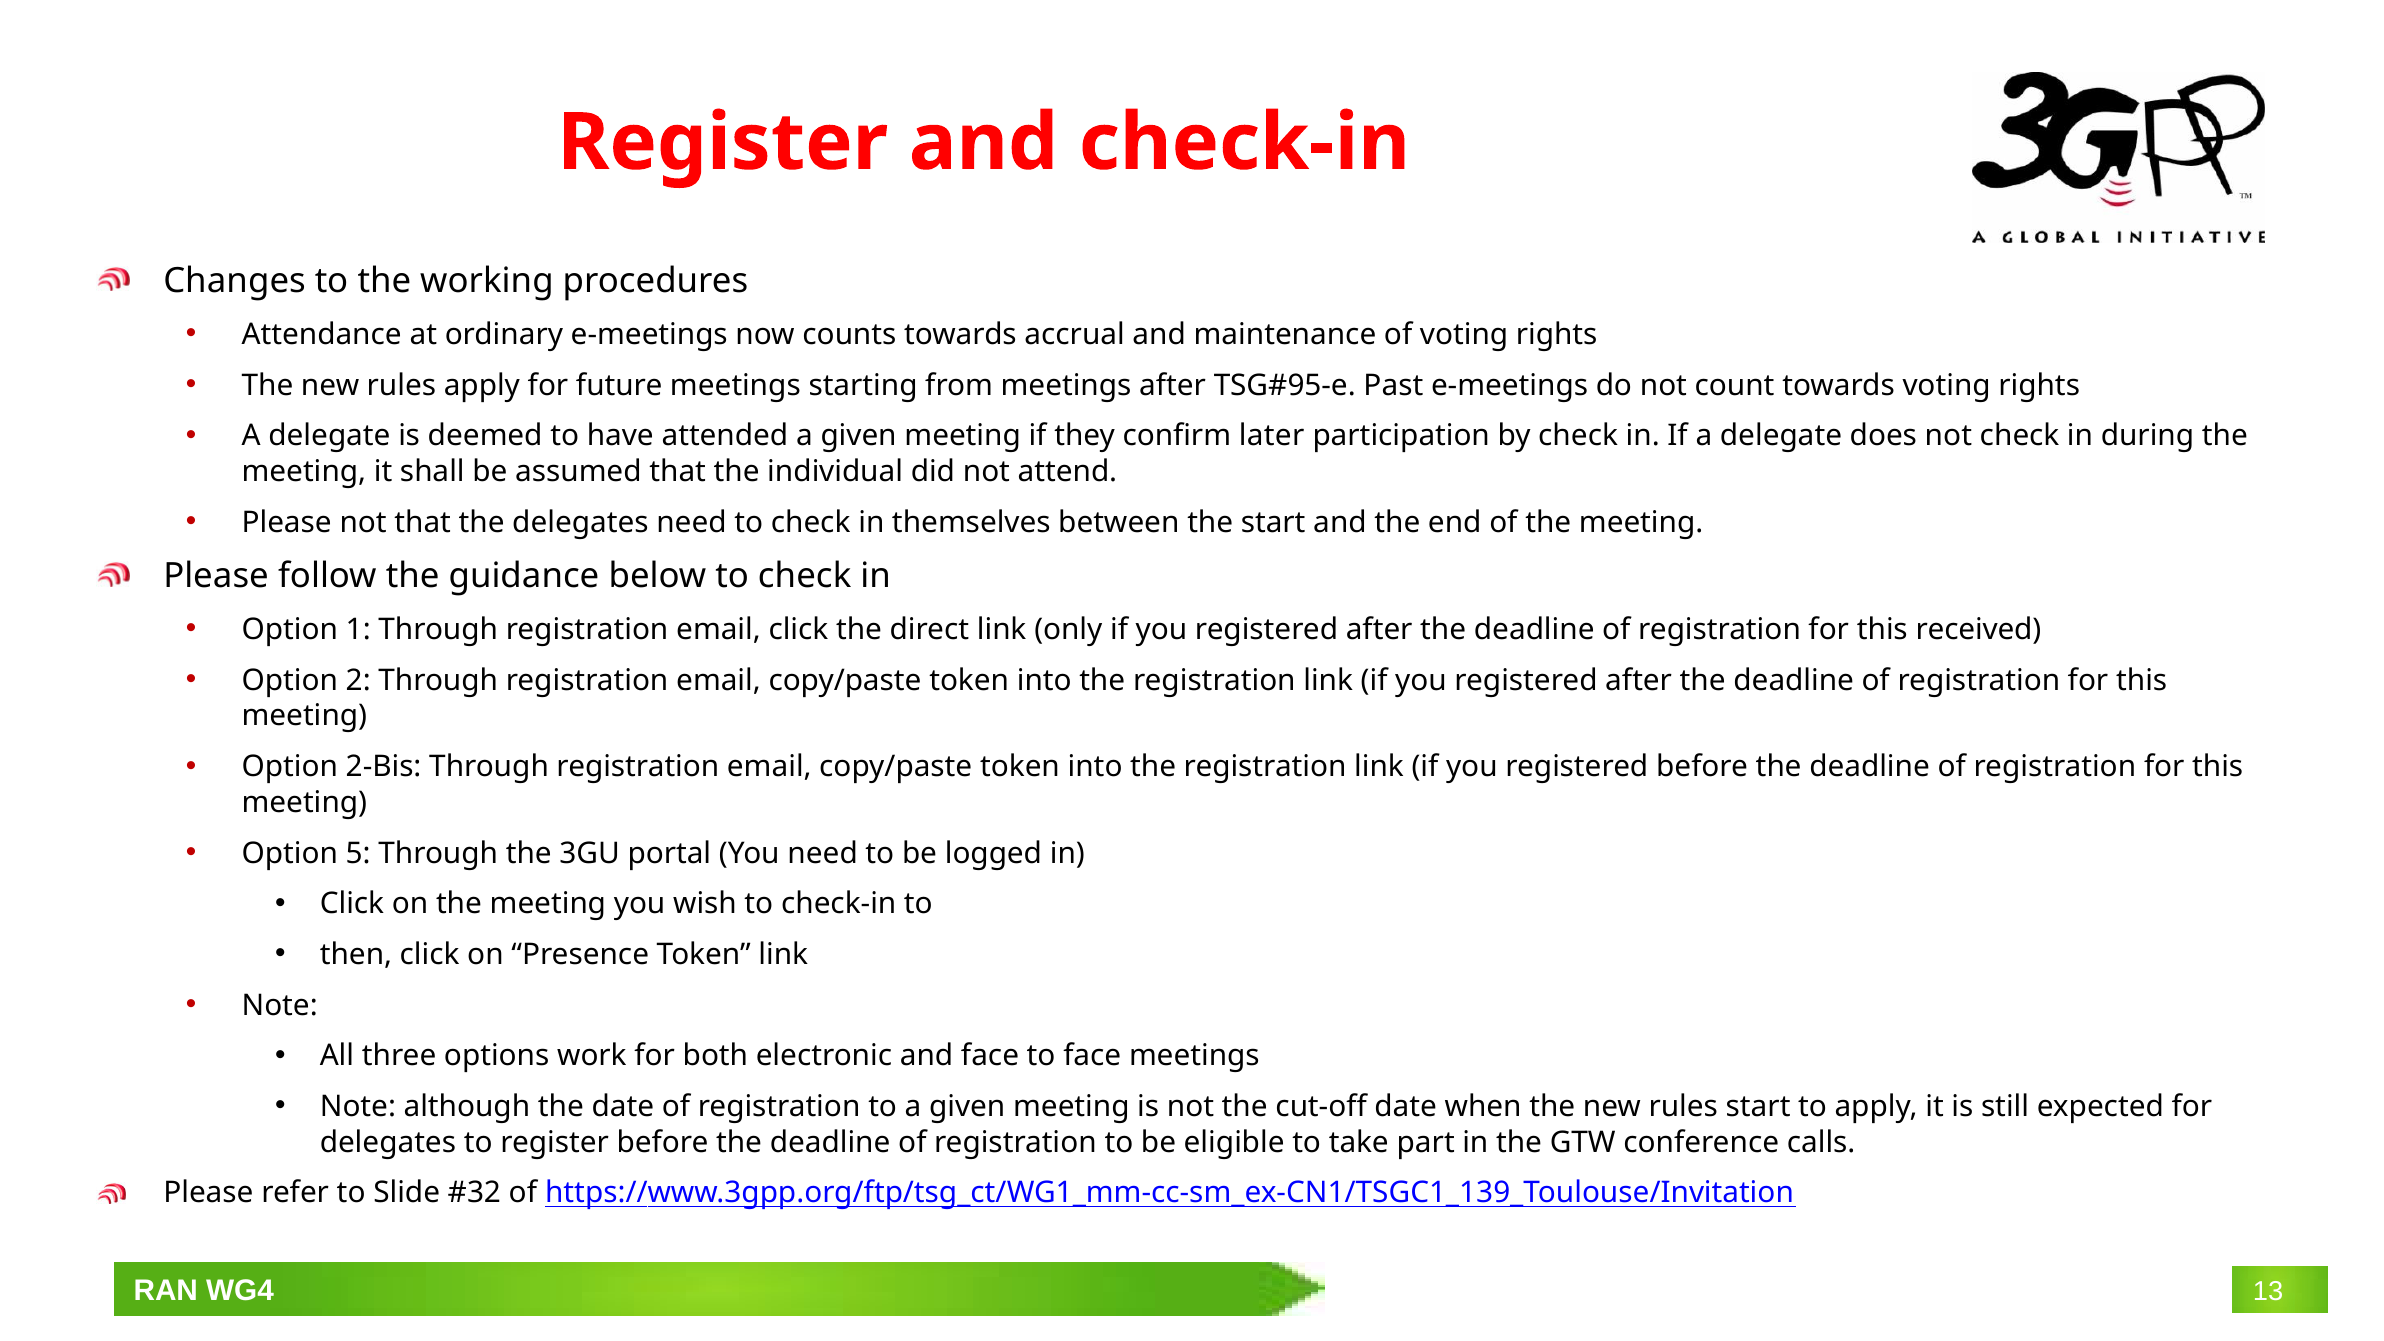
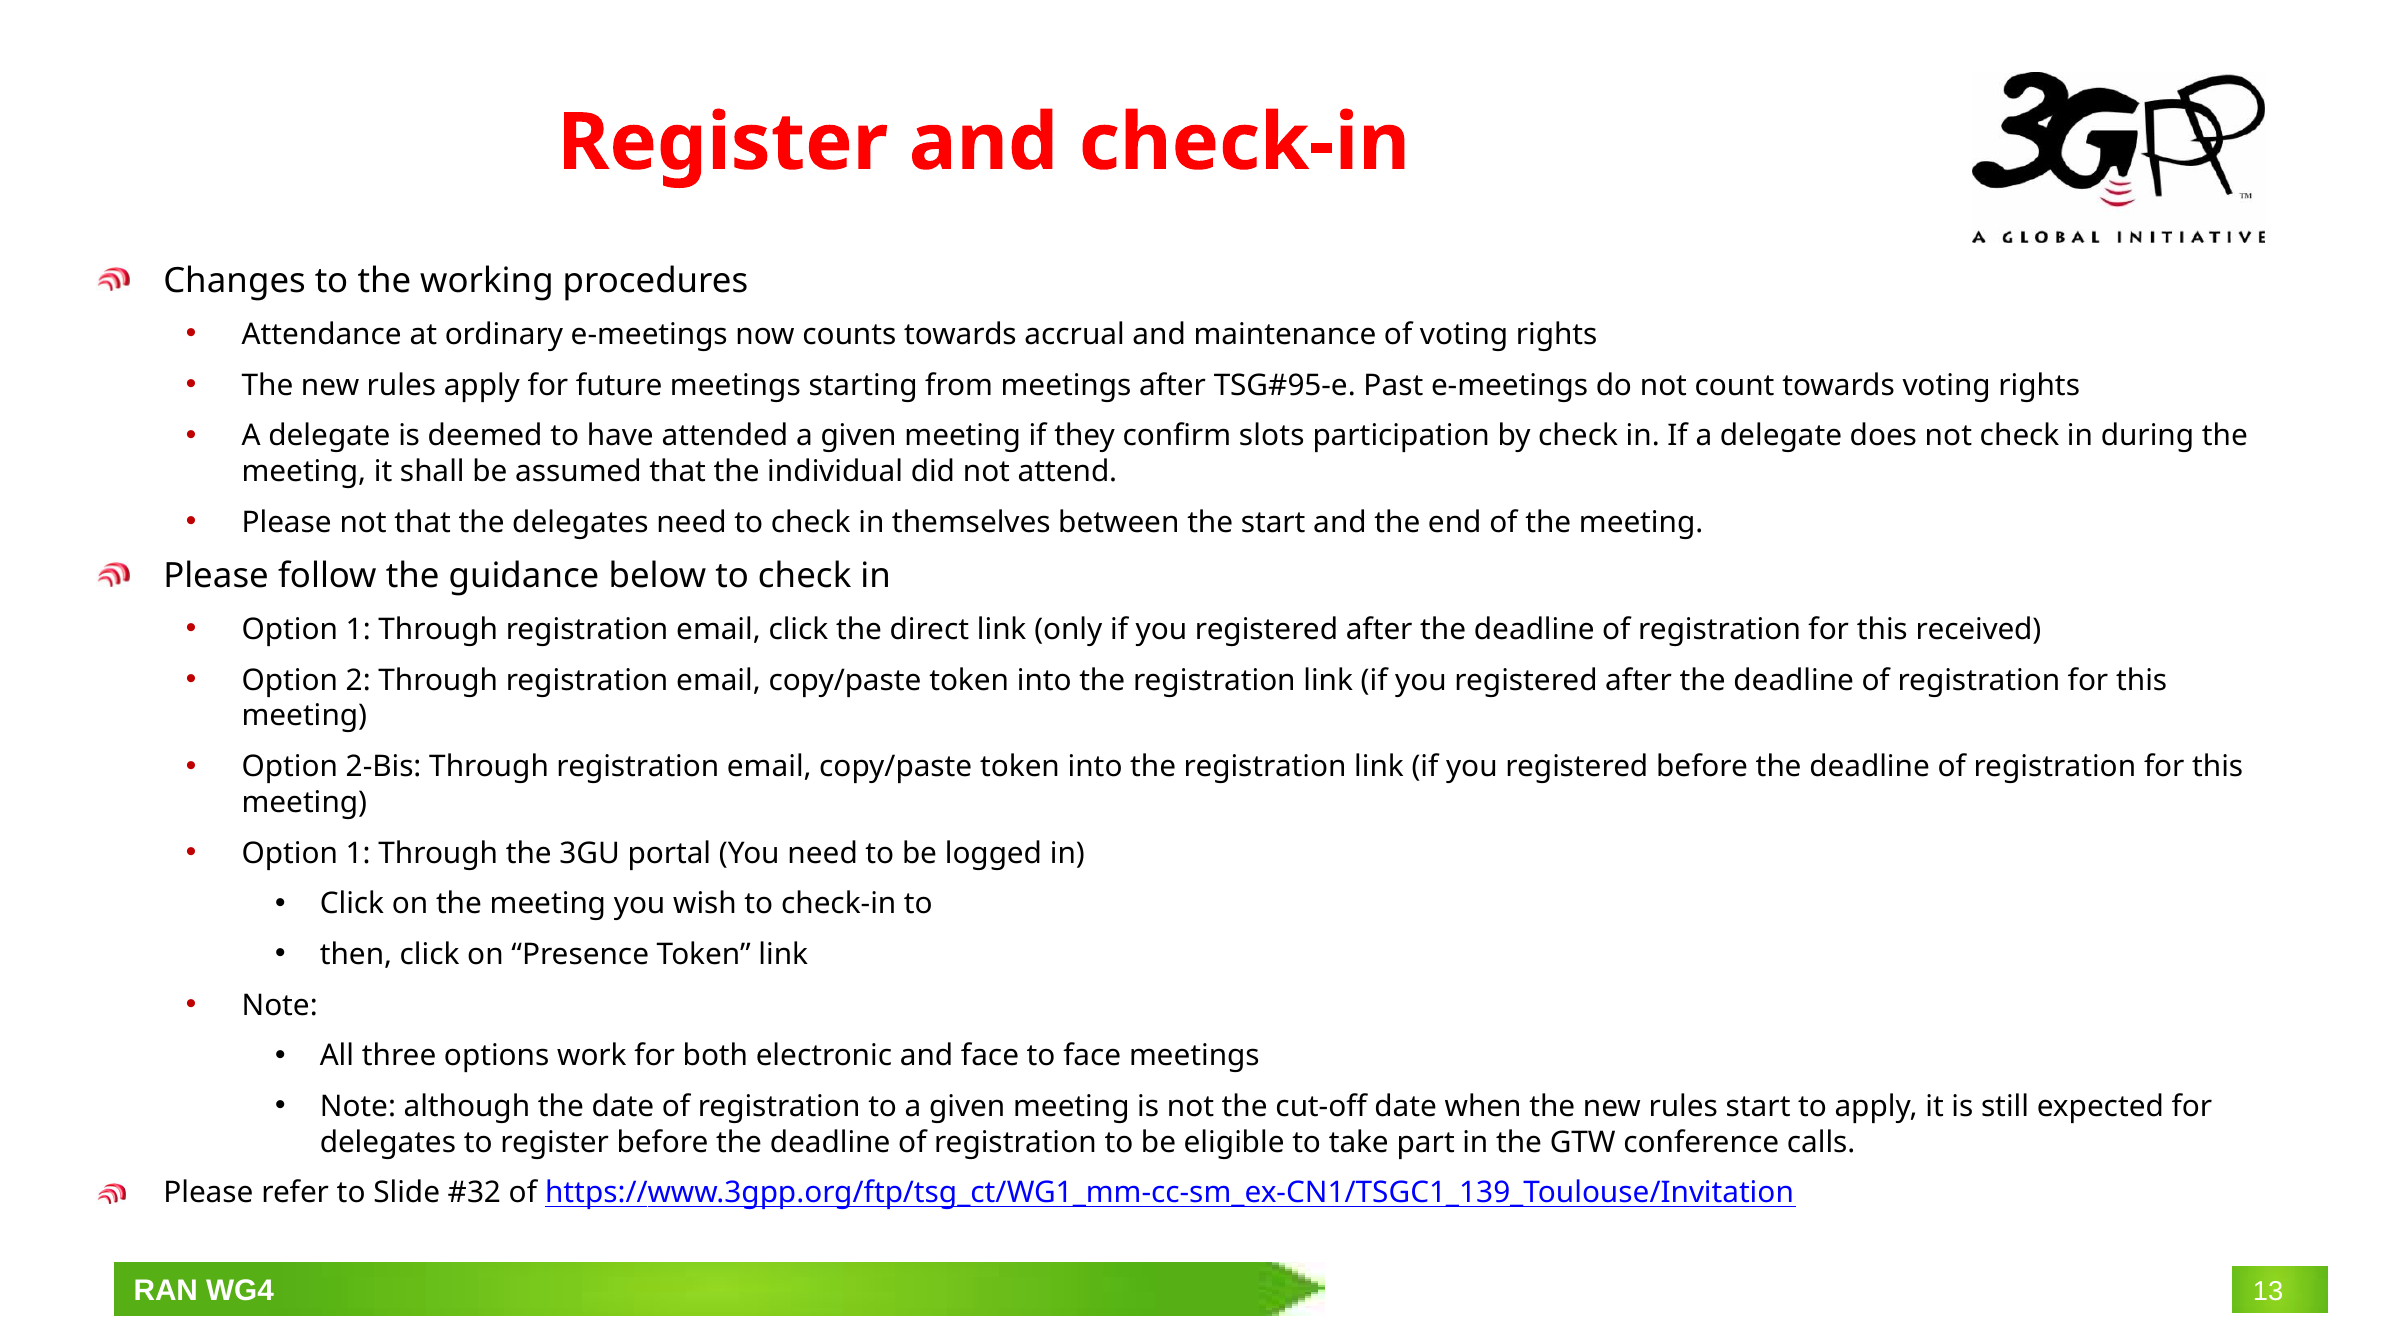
later: later -> slots
5 at (358, 853): 5 -> 1
